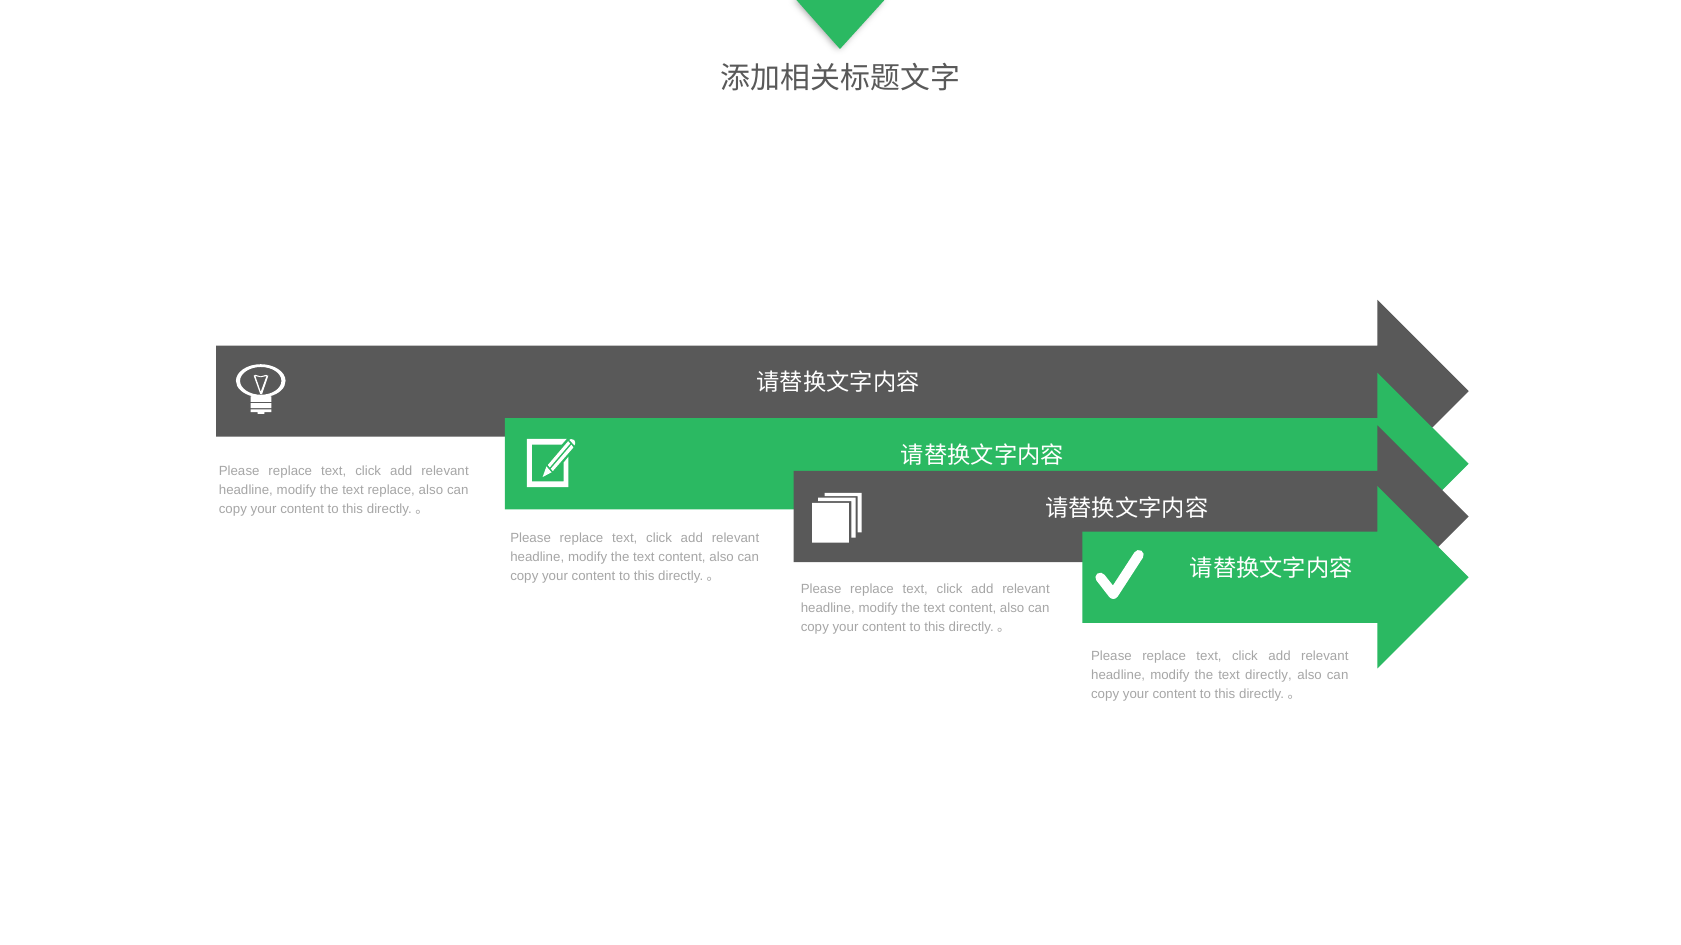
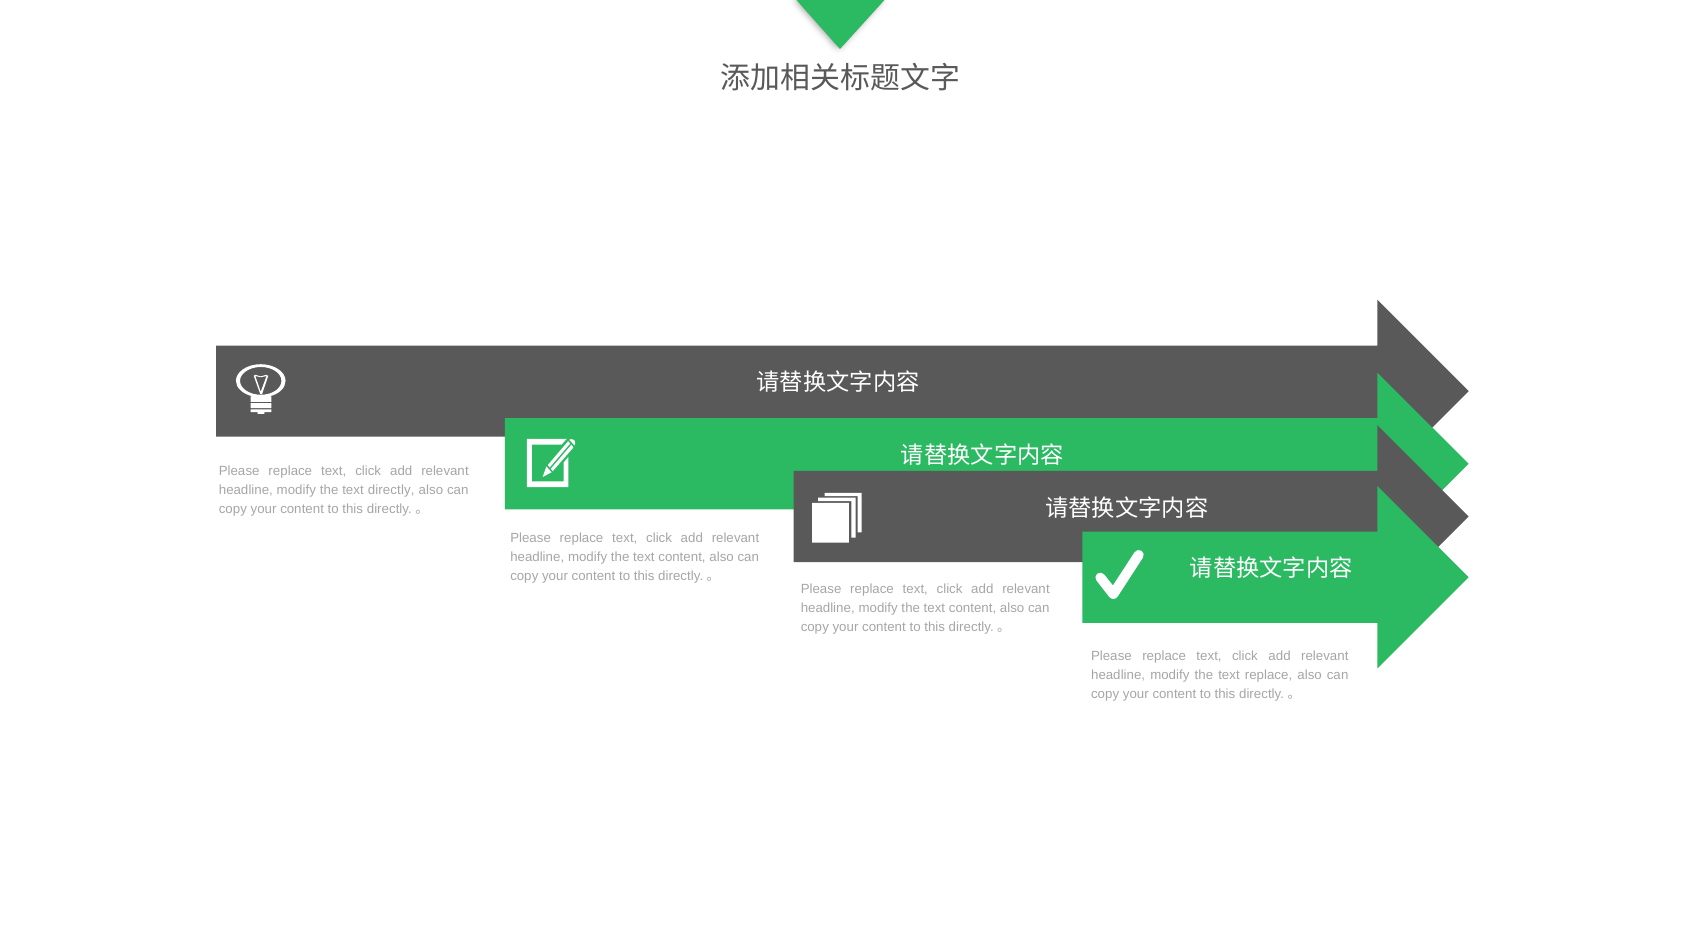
text replace: replace -> directly
text directly: directly -> replace
